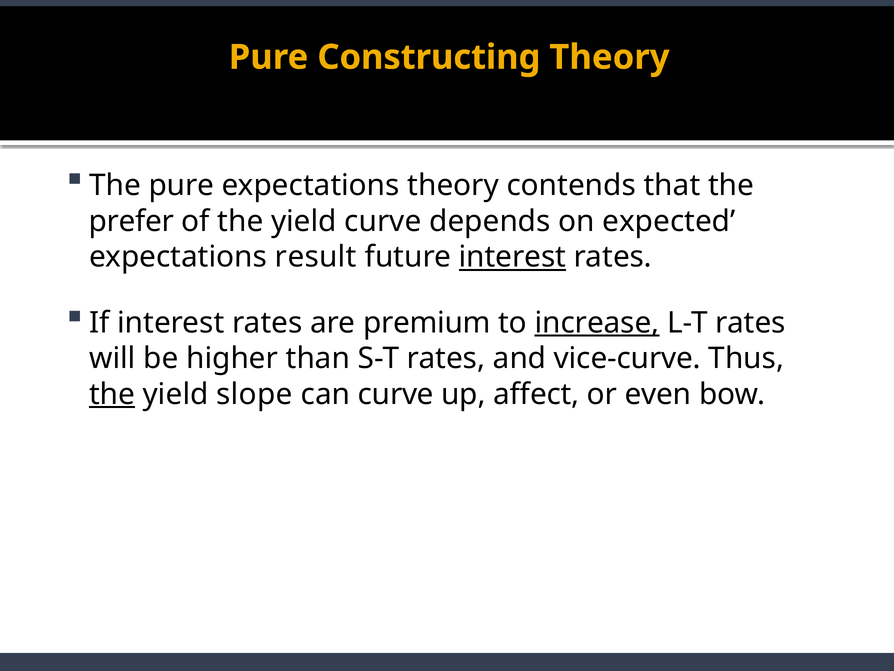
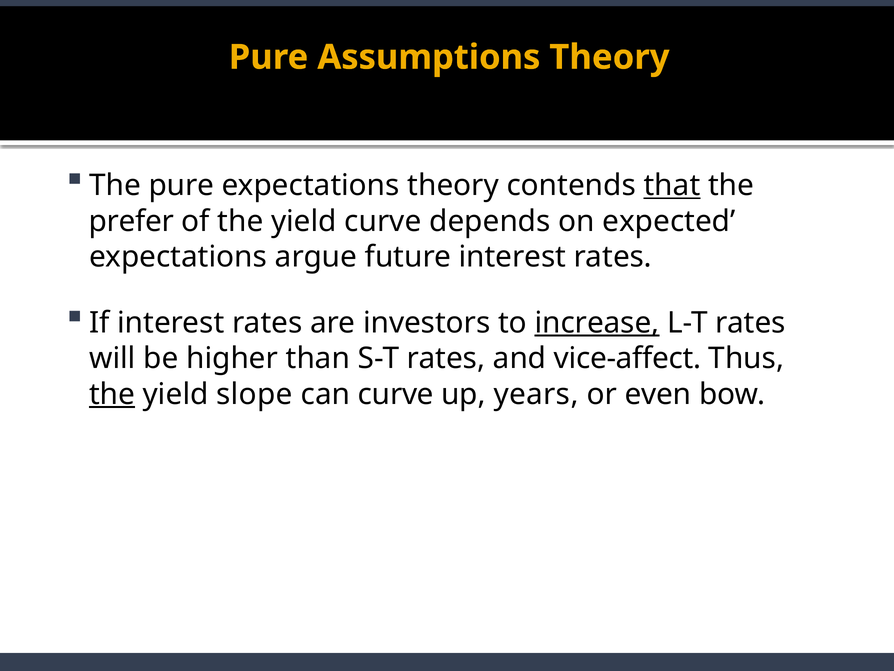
Constructing: Constructing -> Assumptions
that underline: none -> present
result: result -> argue
interest at (513, 257) underline: present -> none
premium: premium -> investors
vice-curve: vice-curve -> vice-affect
affect: affect -> years
